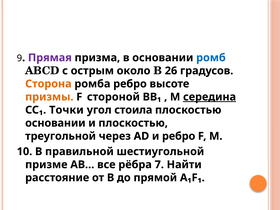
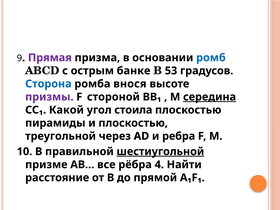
около: около -> банке
26: 26 -> 53
Сторона colour: orange -> blue
ромба ребро: ребро -> внося
призмы colour: orange -> purple
Точки: Точки -> Какой
основании at (55, 123): основании -> пирамиды
и ребро: ребро -> ребра
шестиугольной underline: none -> present
7: 7 -> 4
